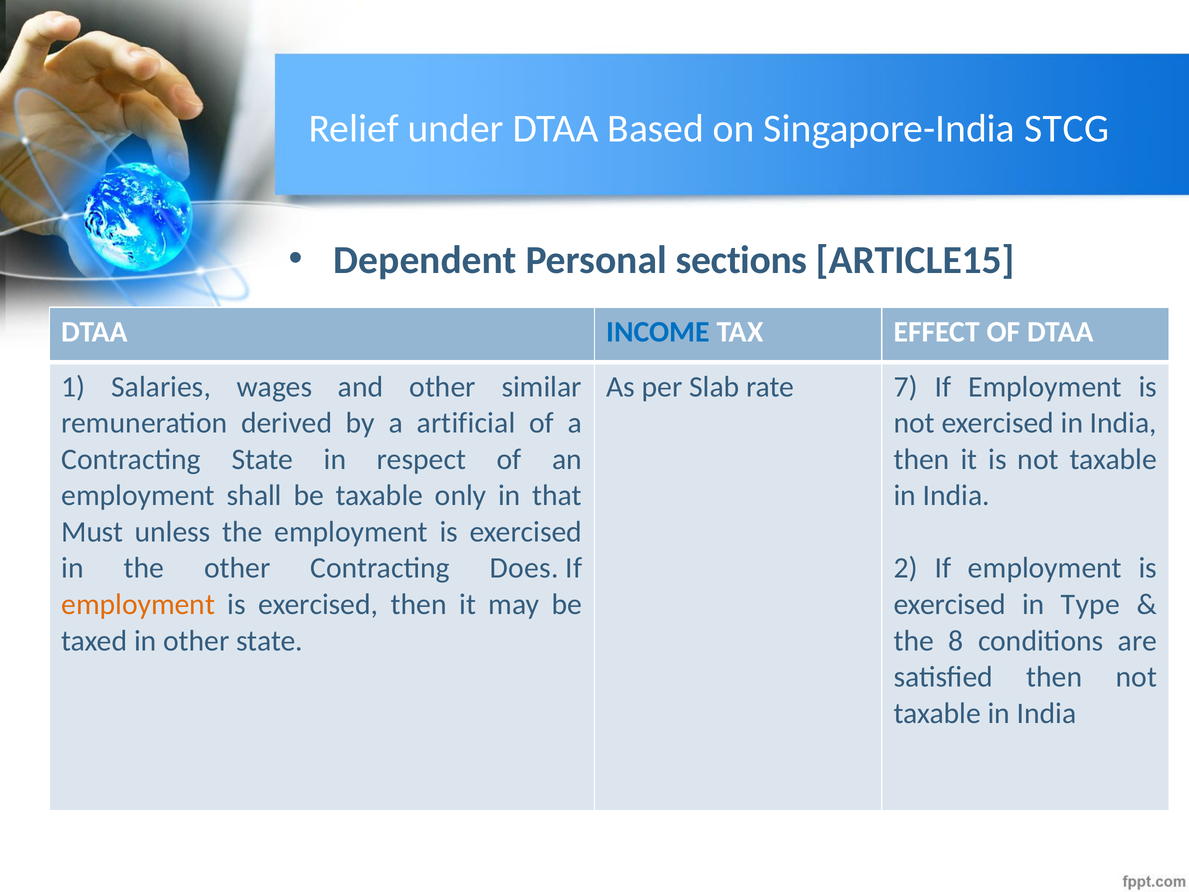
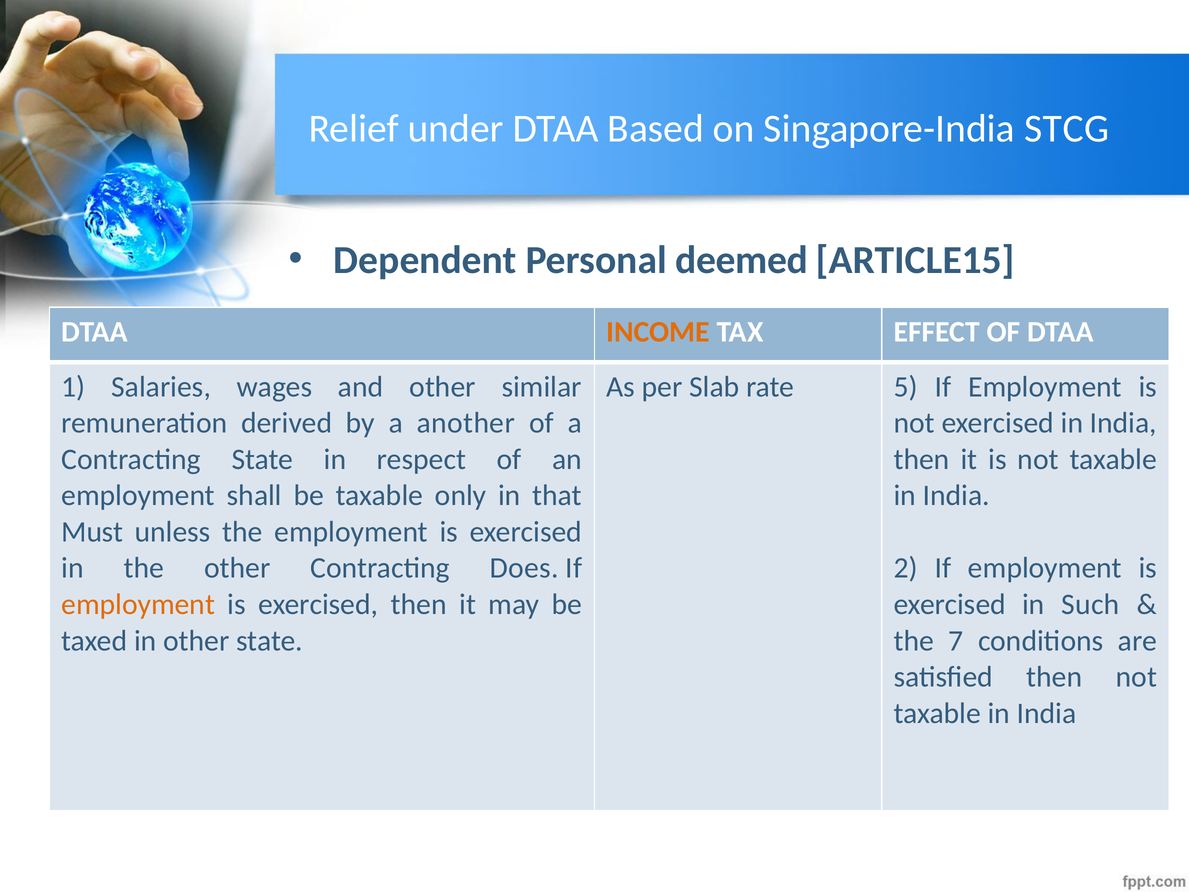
sections: sections -> deemed
INCOME colour: blue -> orange
7: 7 -> 5
artificial: artificial -> another
Type: Type -> Such
8: 8 -> 7
